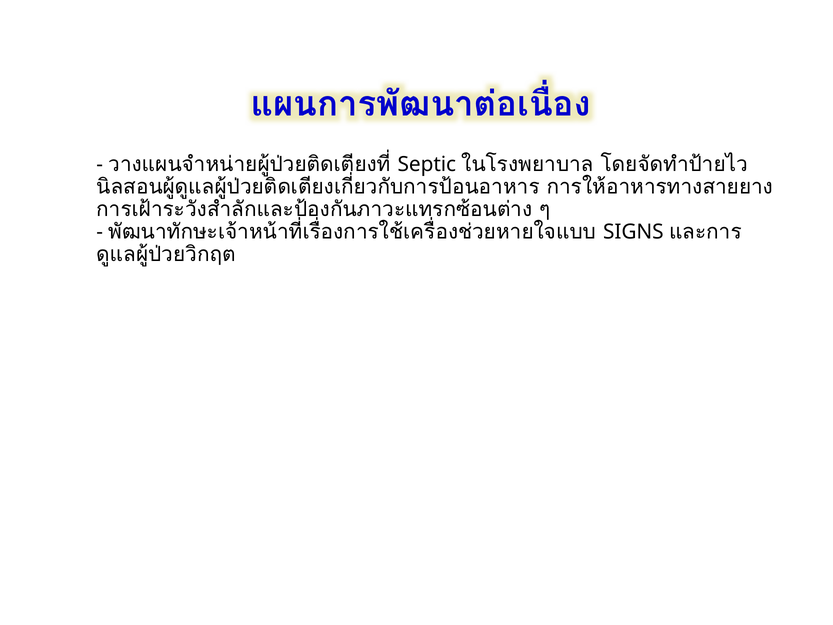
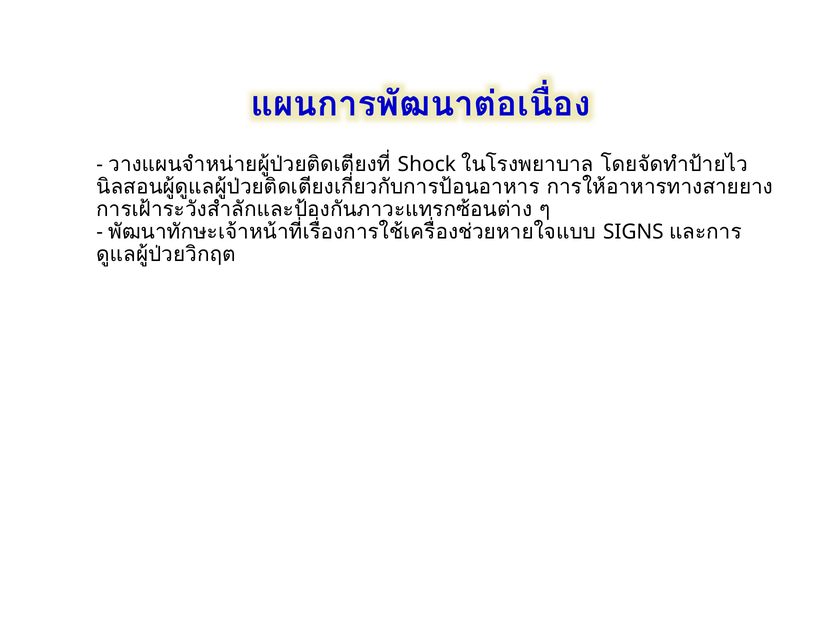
Septic: Septic -> Shock
